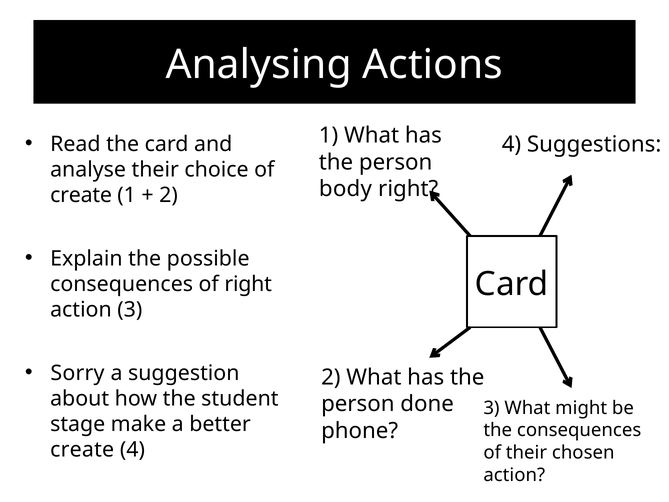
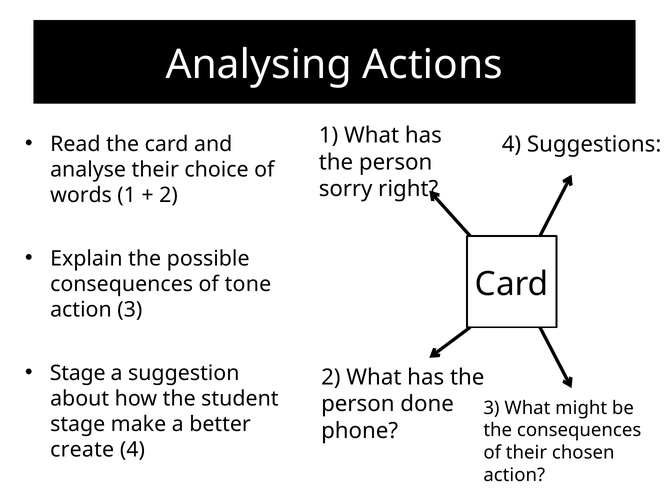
body: body -> sorry
create at (81, 195): create -> words
of right: right -> tone
Sorry at (77, 373): Sorry -> Stage
